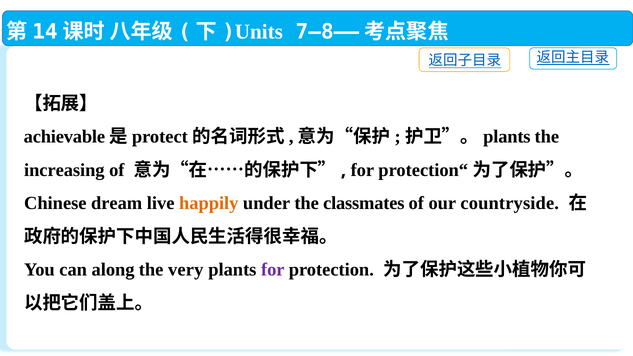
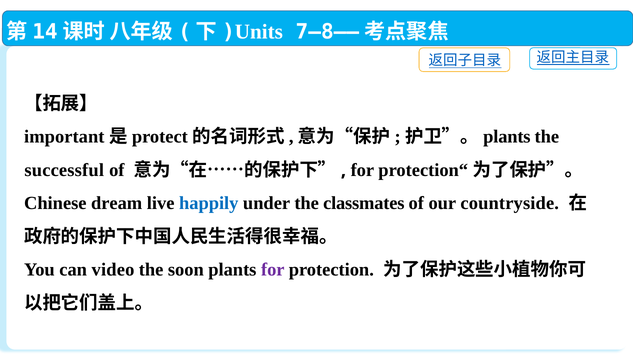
achievable: achievable -> important
increasing: increasing -> successful
happily colour: orange -> blue
along: along -> video
very: very -> soon
